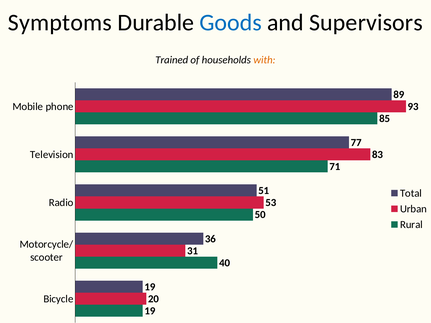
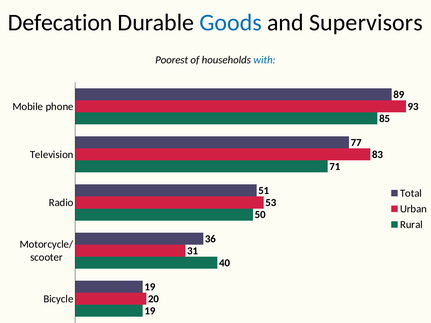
Symptoms: Symptoms -> Defecation
Trained: Trained -> Poorest
with colour: orange -> blue
